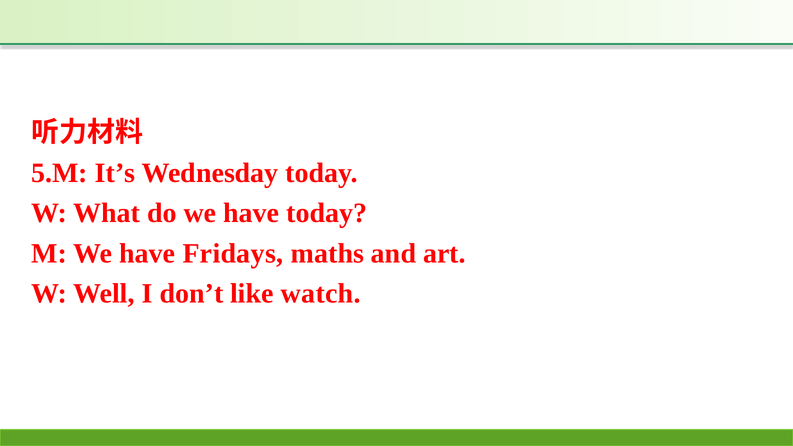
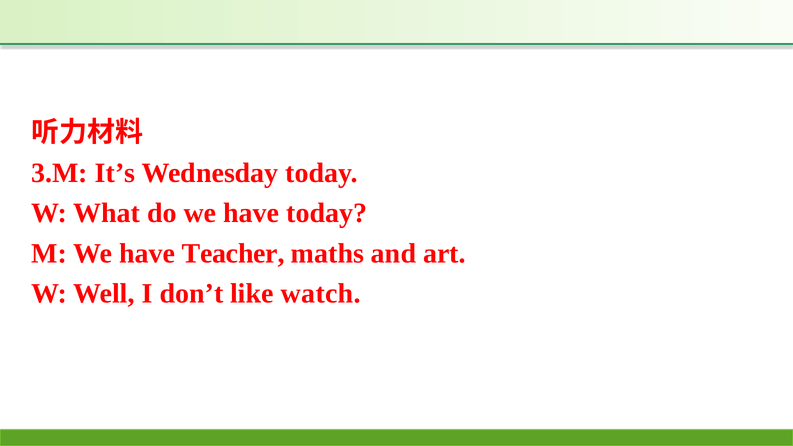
5.M: 5.M -> 3.M
Fridays: Fridays -> Teacher
